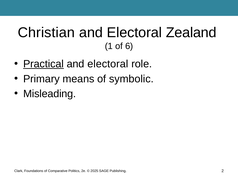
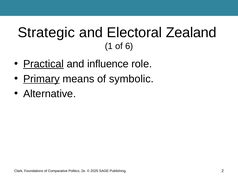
Christian: Christian -> Strategic
electoral at (108, 64): electoral -> influence
Primary underline: none -> present
Misleading: Misleading -> Alternative
